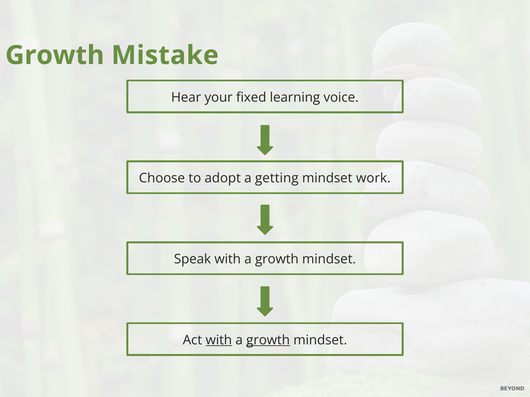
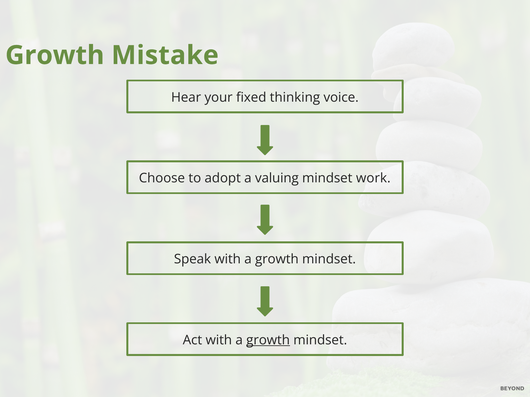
learning: learning -> thinking
getting: getting -> valuing
with at (219, 341) underline: present -> none
